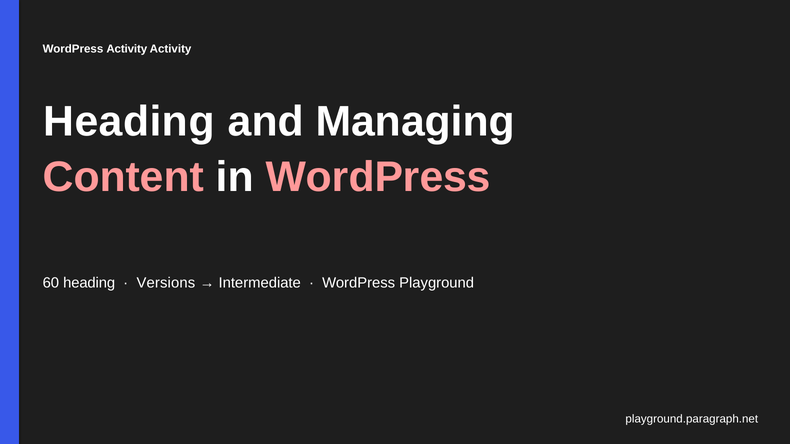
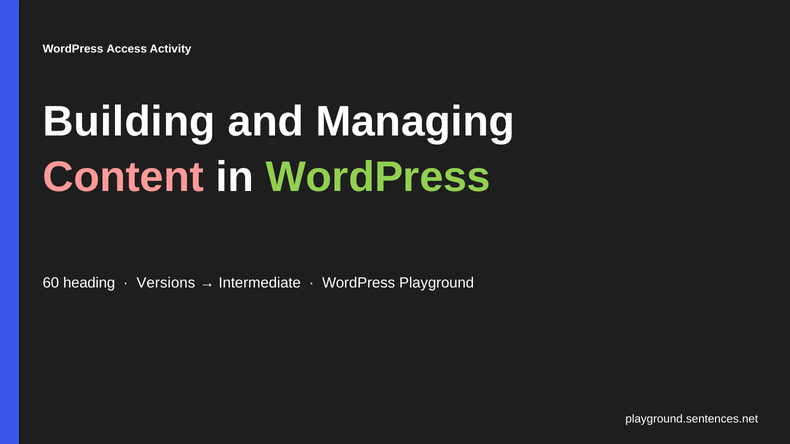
WordPress Activity: Activity -> Access
Heading at (129, 122): Heading -> Building
WordPress at (378, 177) colour: pink -> light green
playground.paragraph.net: playground.paragraph.net -> playground.sentences.net
